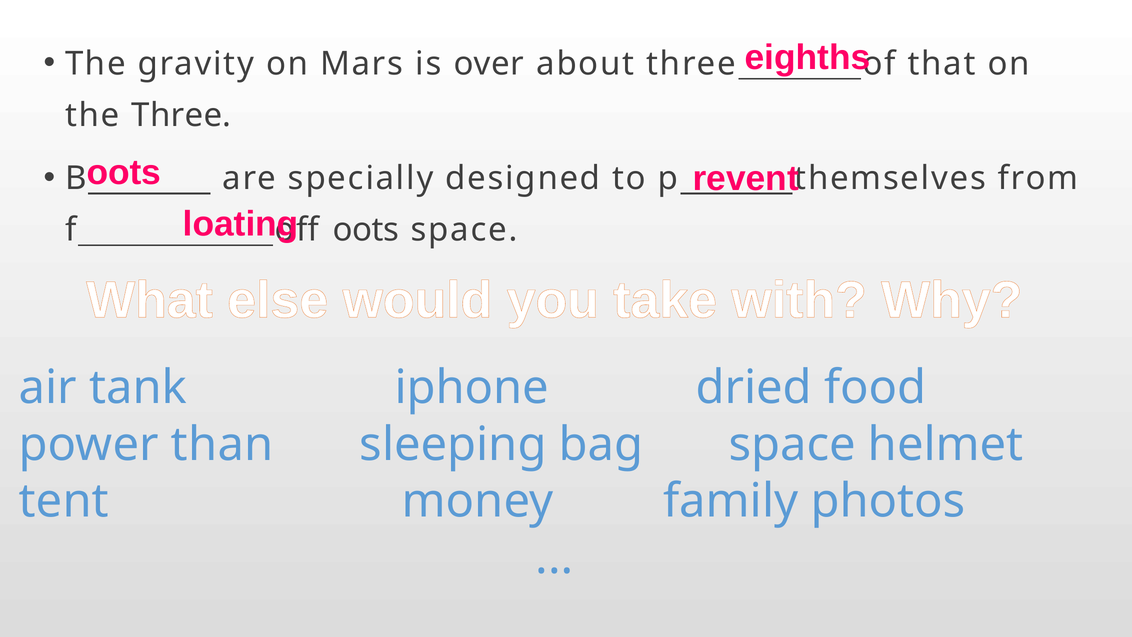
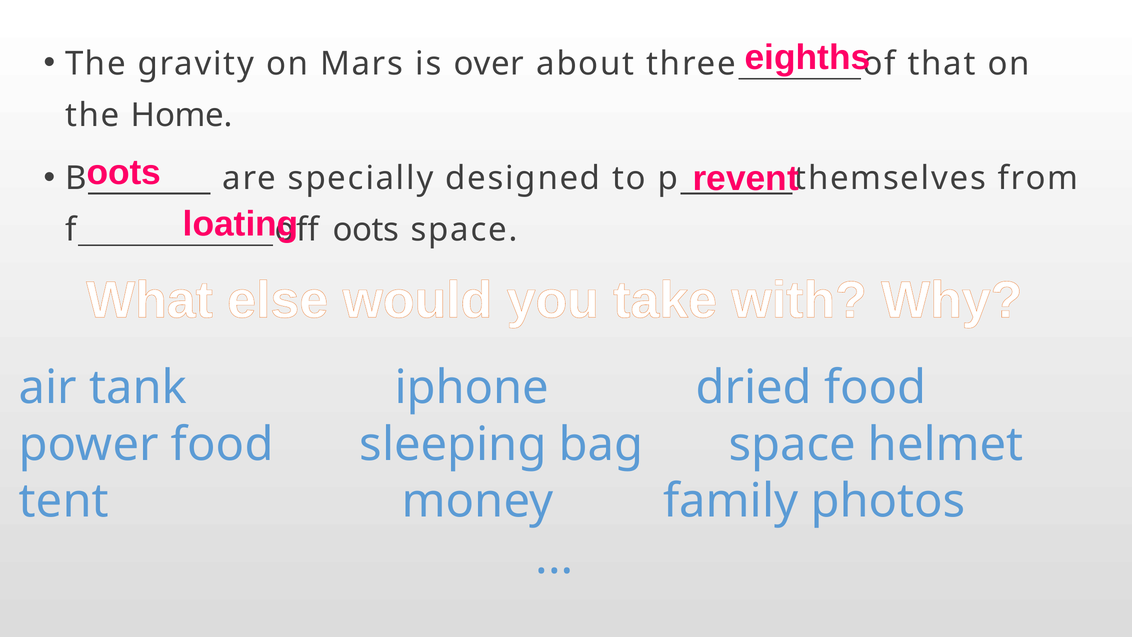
the Three: Three -> Home
power than: than -> food
